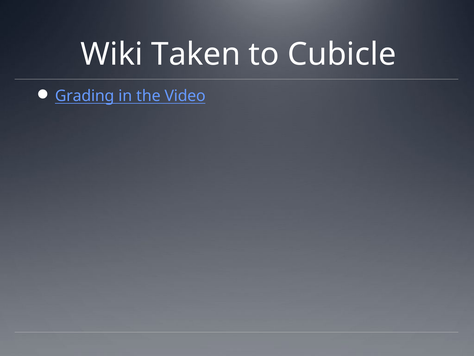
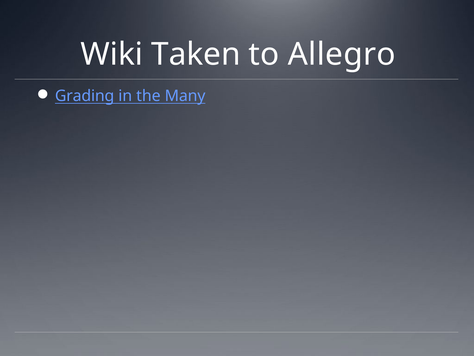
Cubicle: Cubicle -> Allegro
Video: Video -> Many
